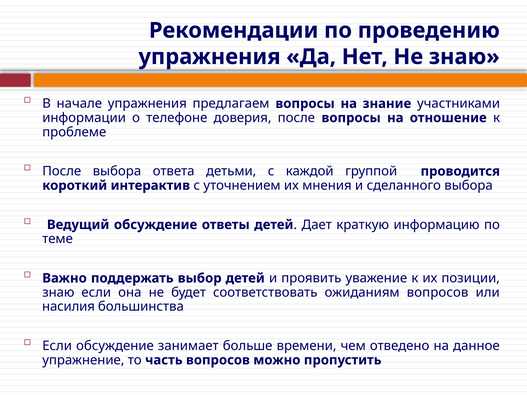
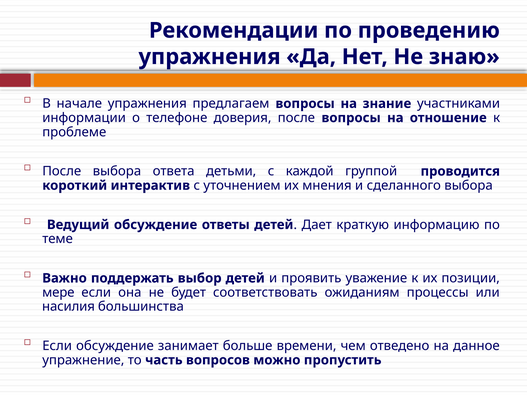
знаю at (58, 293): знаю -> мере
ожиданиям вопросов: вопросов -> процессы
